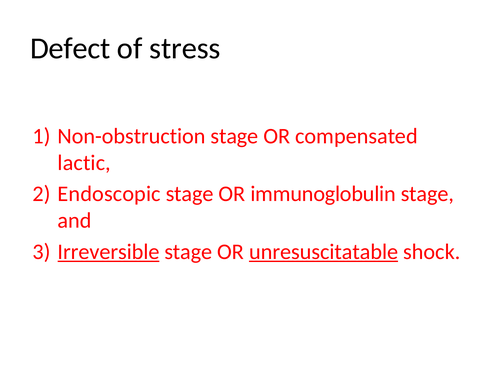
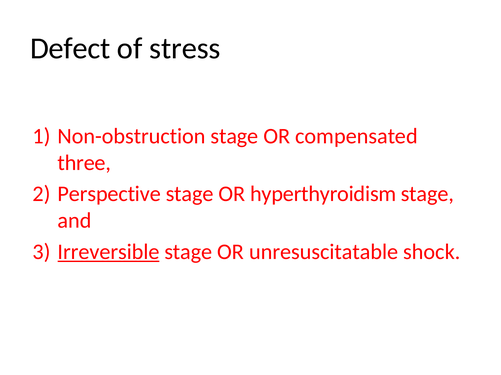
lactic: lactic -> three
Endoscopic: Endoscopic -> Perspective
immunoglobulin: immunoglobulin -> hyperthyroidism
unresuscitatable underline: present -> none
